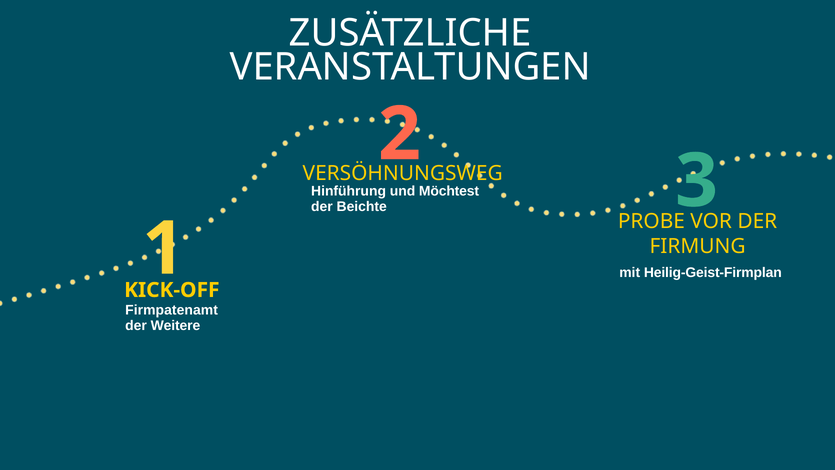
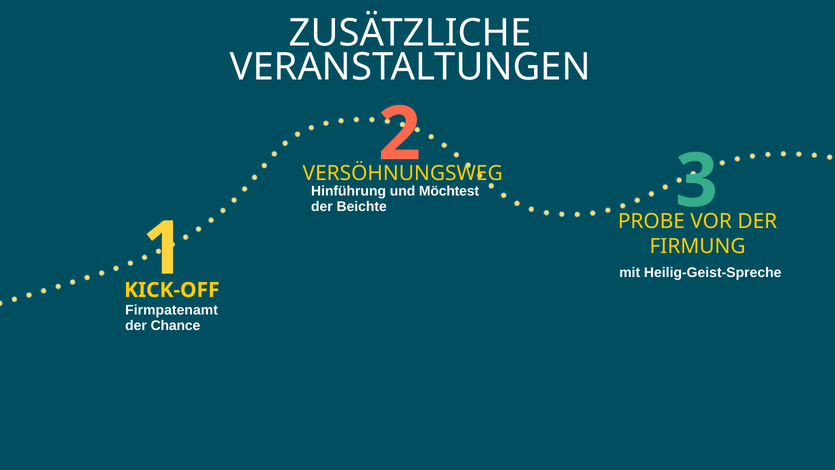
Heilig-Geist-Firmplan: Heilig-Geist-Firmplan -> Heilig-Geist-Spreche
Weitere: Weitere -> Chance
